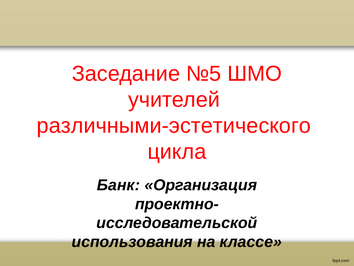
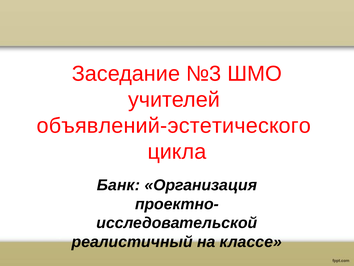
№5: №5 -> №3
различными-эстетического: различными-эстетического -> объявлений-эстетического
использования: использования -> реалистичный
